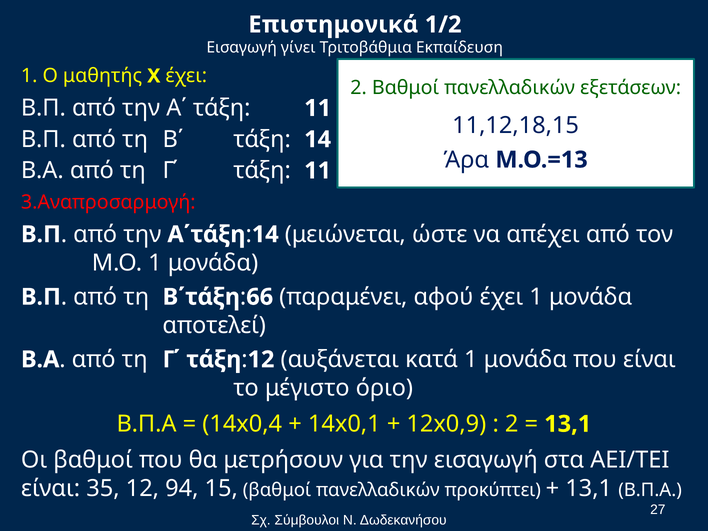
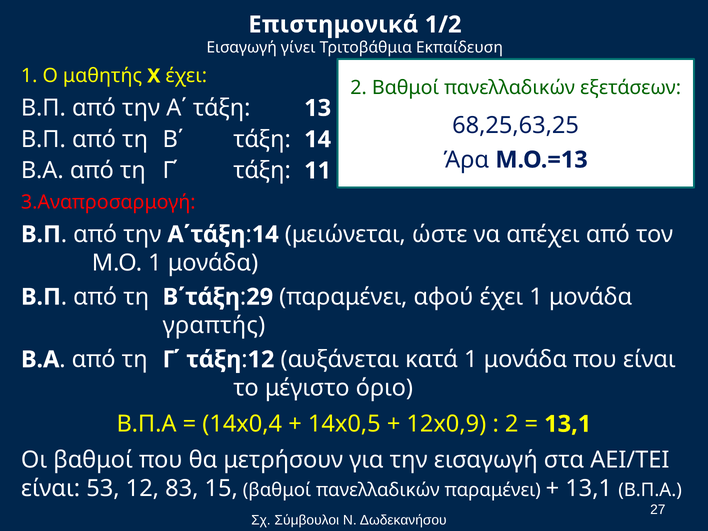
Α΄ τάξη 11: 11 -> 13
11,12,18,15: 11,12,18,15 -> 68,25,63,25
66: 66 -> 29
αποτελεί: αποτελεί -> γραπτής
14x0,1: 14x0,1 -> 14x0,5
35: 35 -> 53
94: 94 -> 83
πανελλαδικών προκύπτει: προκύπτει -> παραμένει
